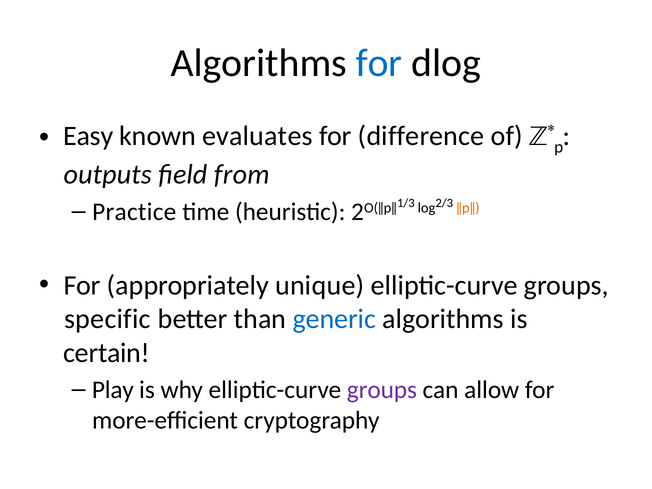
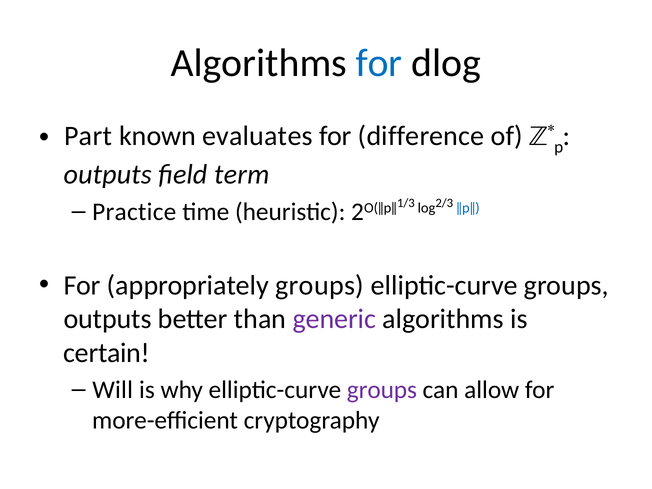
Easy: Easy -> Part
from: from -> term
ǁpǁ colour: orange -> blue
appropriately unique: unique -> groups
specific at (107, 319): specific -> outputs
generic colour: blue -> purple
Play: Play -> Will
